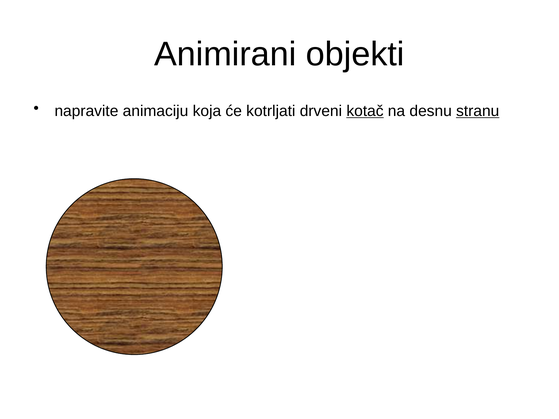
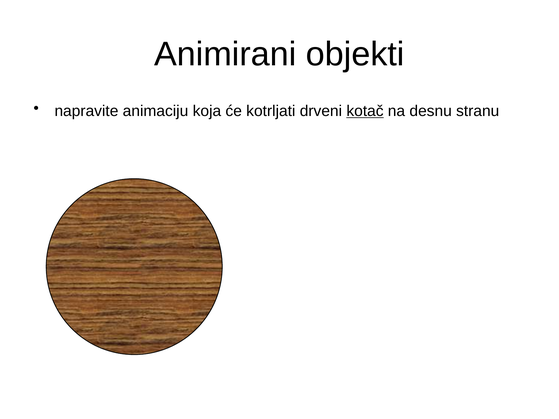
stranu underline: present -> none
